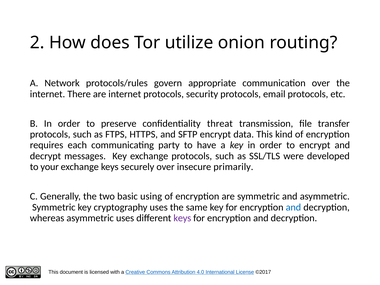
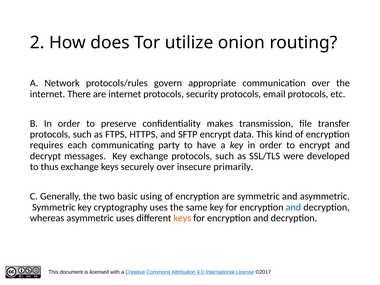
threat: threat -> makes
your: your -> thus
keys at (182, 218) colour: purple -> orange
